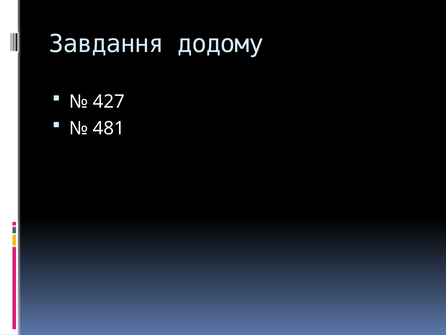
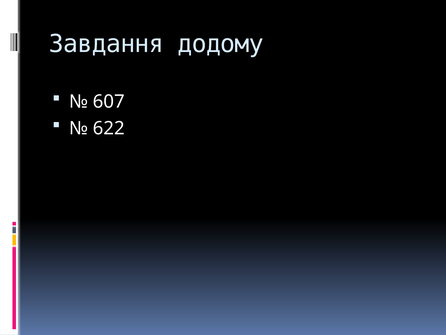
427: 427 -> 607
481: 481 -> 622
